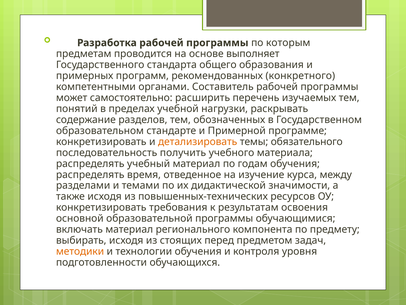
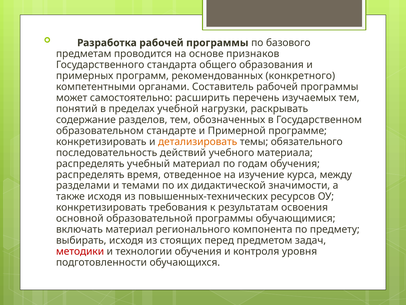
которым: которым -> базового
выполняет: выполняет -> признаков
получить: получить -> действий
методики colour: orange -> red
